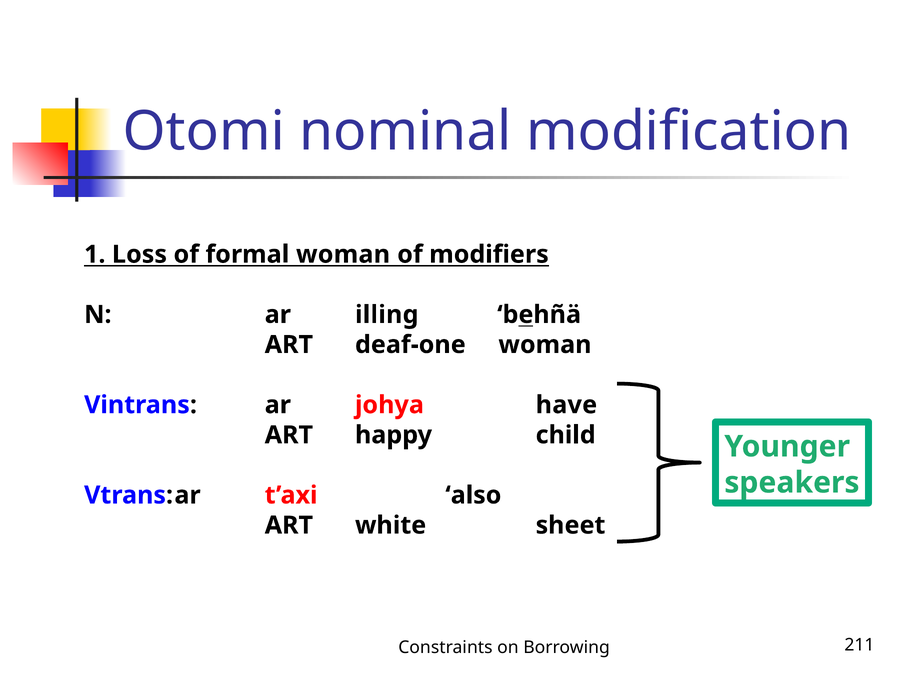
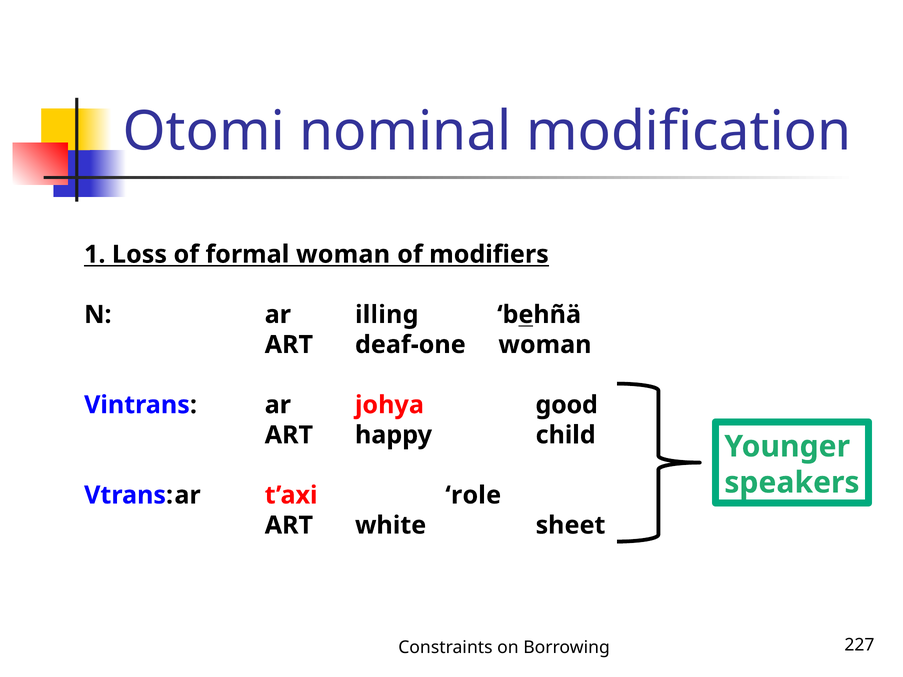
have: have -> good
also: also -> role
211: 211 -> 227
